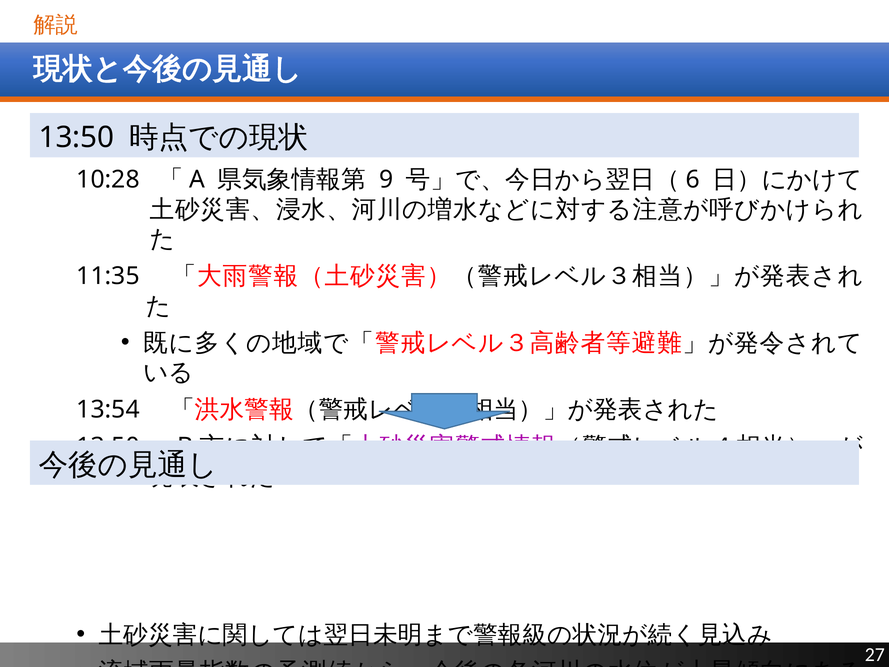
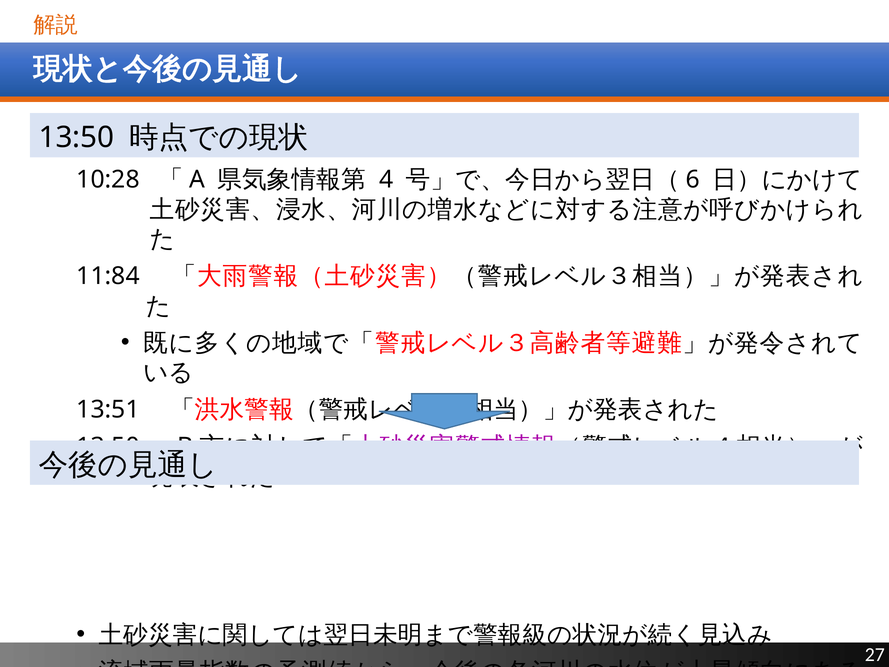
9: 9 -> 4
11:35: 11:35 -> 11:84
13:54: 13:54 -> 13:51
